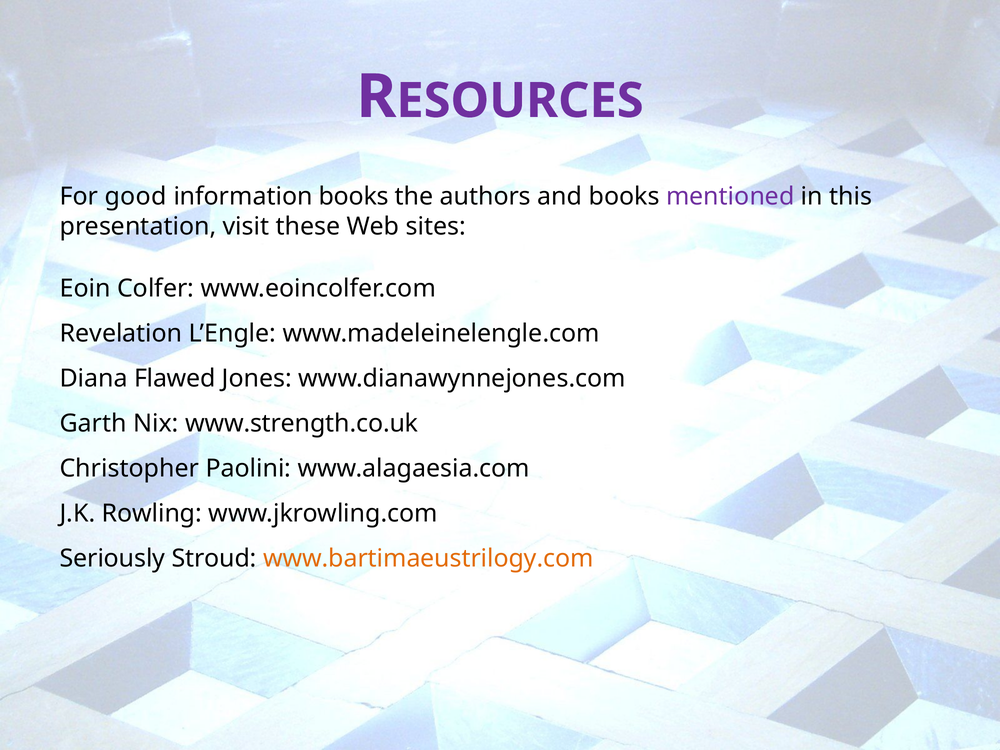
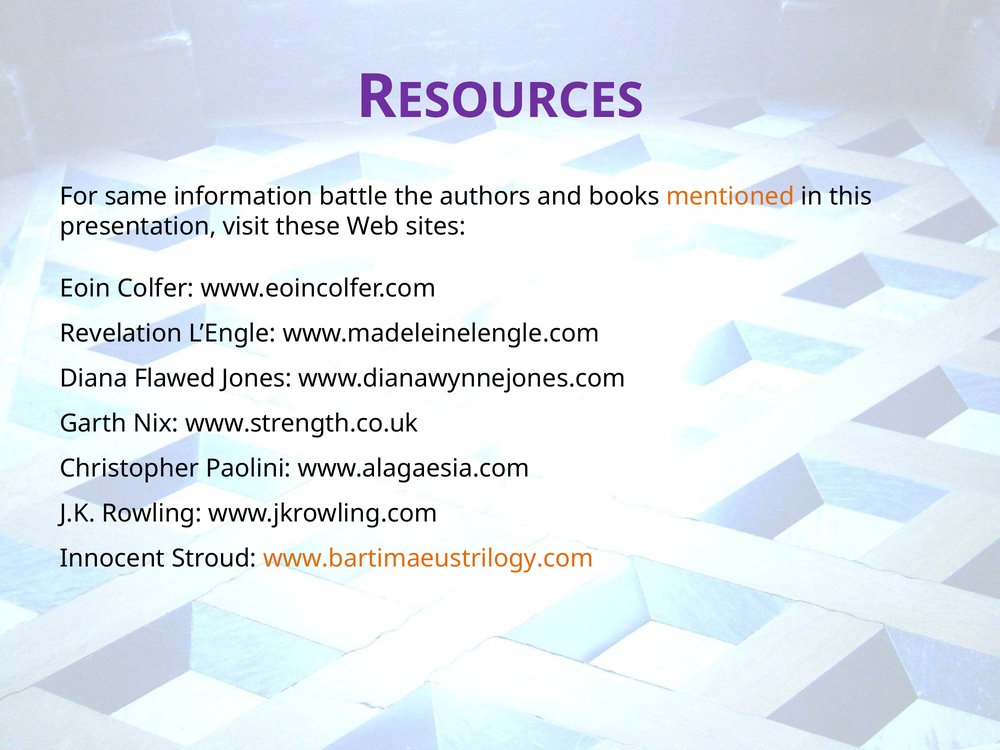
good: good -> same
information books: books -> battle
mentioned colour: purple -> orange
Seriously: Seriously -> Innocent
